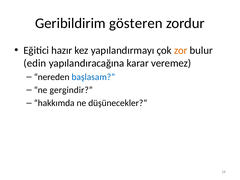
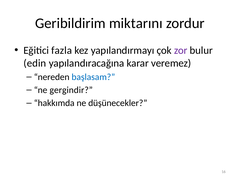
gösteren: gösteren -> miktarını
hazır: hazır -> fazla
zor colour: orange -> purple
